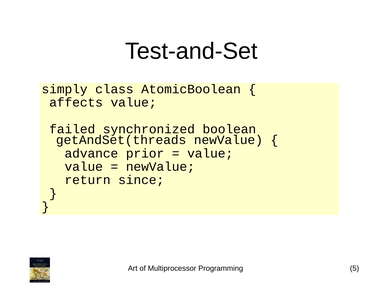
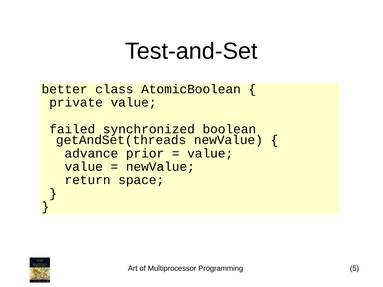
simply: simply -> better
affects: affects -> private
since: since -> space
